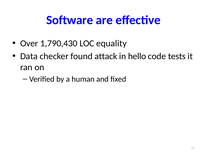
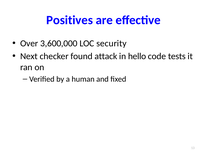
Software: Software -> Positives
1,790,430: 1,790,430 -> 3,600,000
equality: equality -> security
Data: Data -> Next
